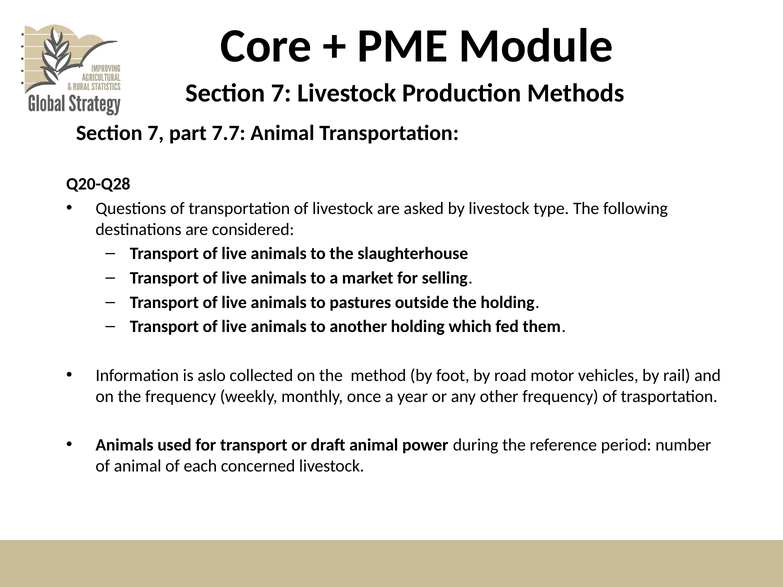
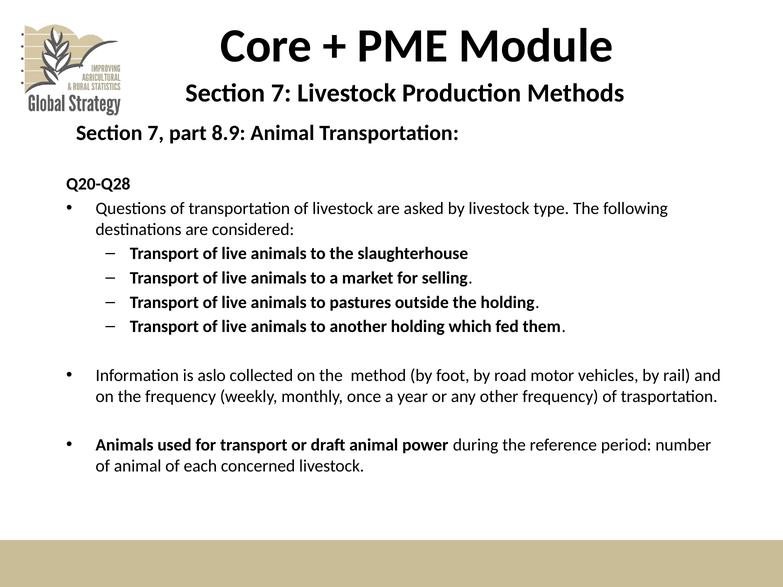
7.7: 7.7 -> 8.9
